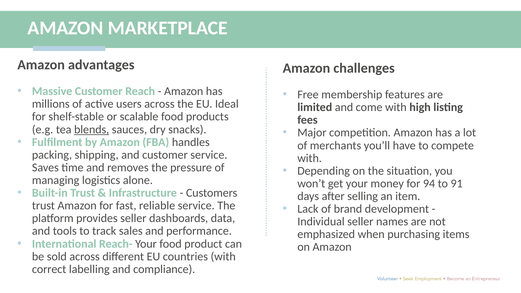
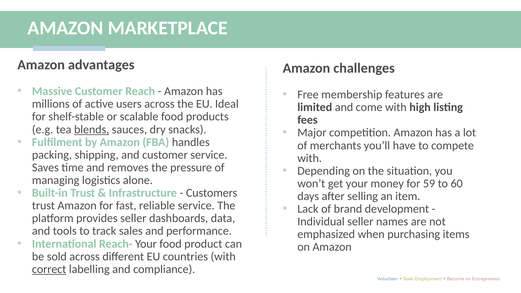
94: 94 -> 59
91: 91 -> 60
correct underline: none -> present
